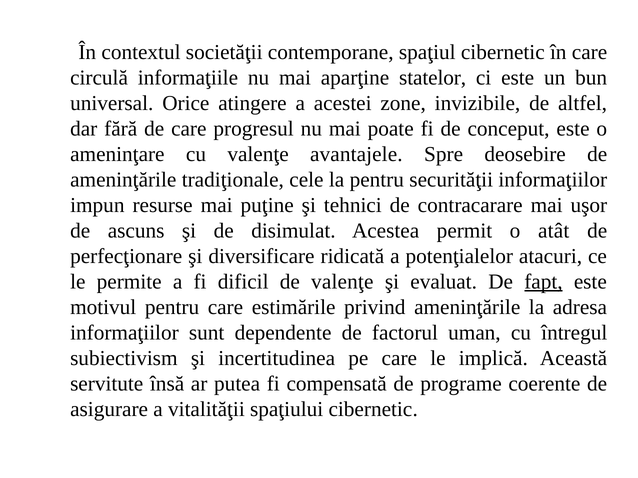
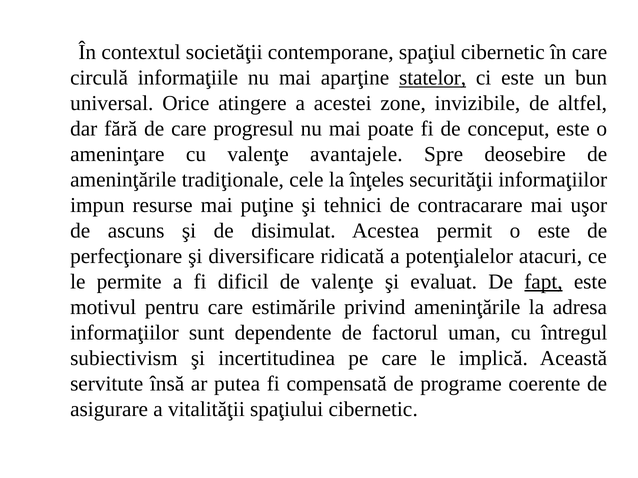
statelor underline: none -> present
la pentru: pentru -> înţeles
o atât: atât -> este
